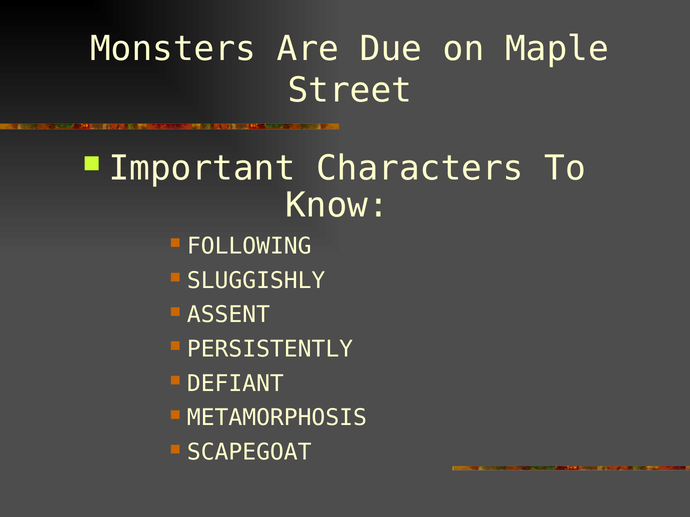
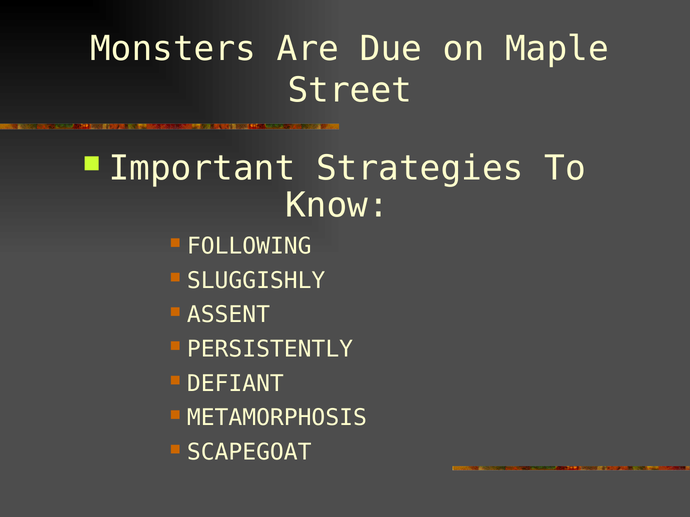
Characters: Characters -> Strategies
